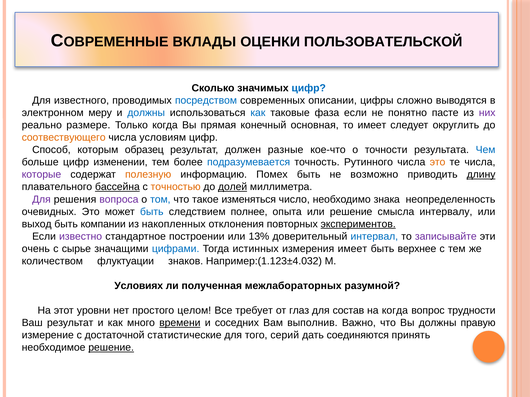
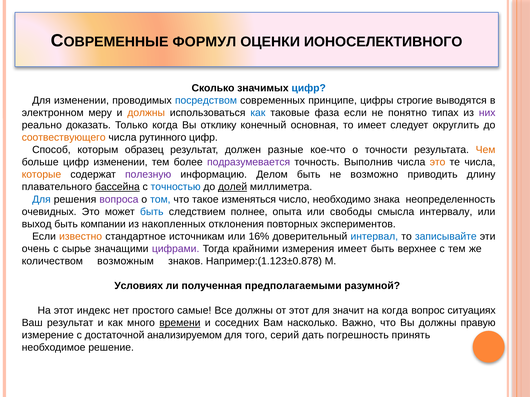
ВКЛАДЫ: ВКЛАДЫ -> ФОРМУЛ
ПОЛЬЗОВАТЕЛЬСКОЙ: ПОЛЬЗОВАТЕЛЬСКОЙ -> ИОНОСЕЛЕКТИВНОГО
Для известного: известного -> изменении
описании: описании -> принципе
сложно: сложно -> строгие
должны at (146, 113) colour: blue -> orange
пасте: пасте -> типах
размере: размере -> доказать
прямая: прямая -> отклику
условиям: условиям -> рутинного
Чем colour: blue -> orange
подразумевается colour: blue -> purple
Рутинного: Рутинного -> Выполнив
которые colour: purple -> orange
полезную colour: orange -> purple
Помех: Помех -> Делом
длину underline: present -> none
точностью colour: orange -> blue
Для at (41, 200) colour: purple -> blue
или решение: решение -> свободы
экспериментов underline: present -> none
известно colour: purple -> orange
построении: построении -> источникам
13%: 13% -> 16%
записывайте colour: purple -> blue
цифрами colour: blue -> purple
истинных: истинных -> крайними
флуктуации: флуктуации -> возможным
Например:(1.123±4.032: Например:(1.123±4.032 -> Например:(1.123±0.878
межлабораторных: межлабораторных -> предполагаемыми
уровни: уровни -> индекс
целом: целом -> самые
Все требует: требует -> должны
от глаз: глаз -> этот
состав: состав -> значит
трудности: трудности -> ситуациях
выполнив: выполнив -> насколько
статистические: статистические -> анализируемом
соединяются: соединяются -> погрешность
решение at (111, 348) underline: present -> none
